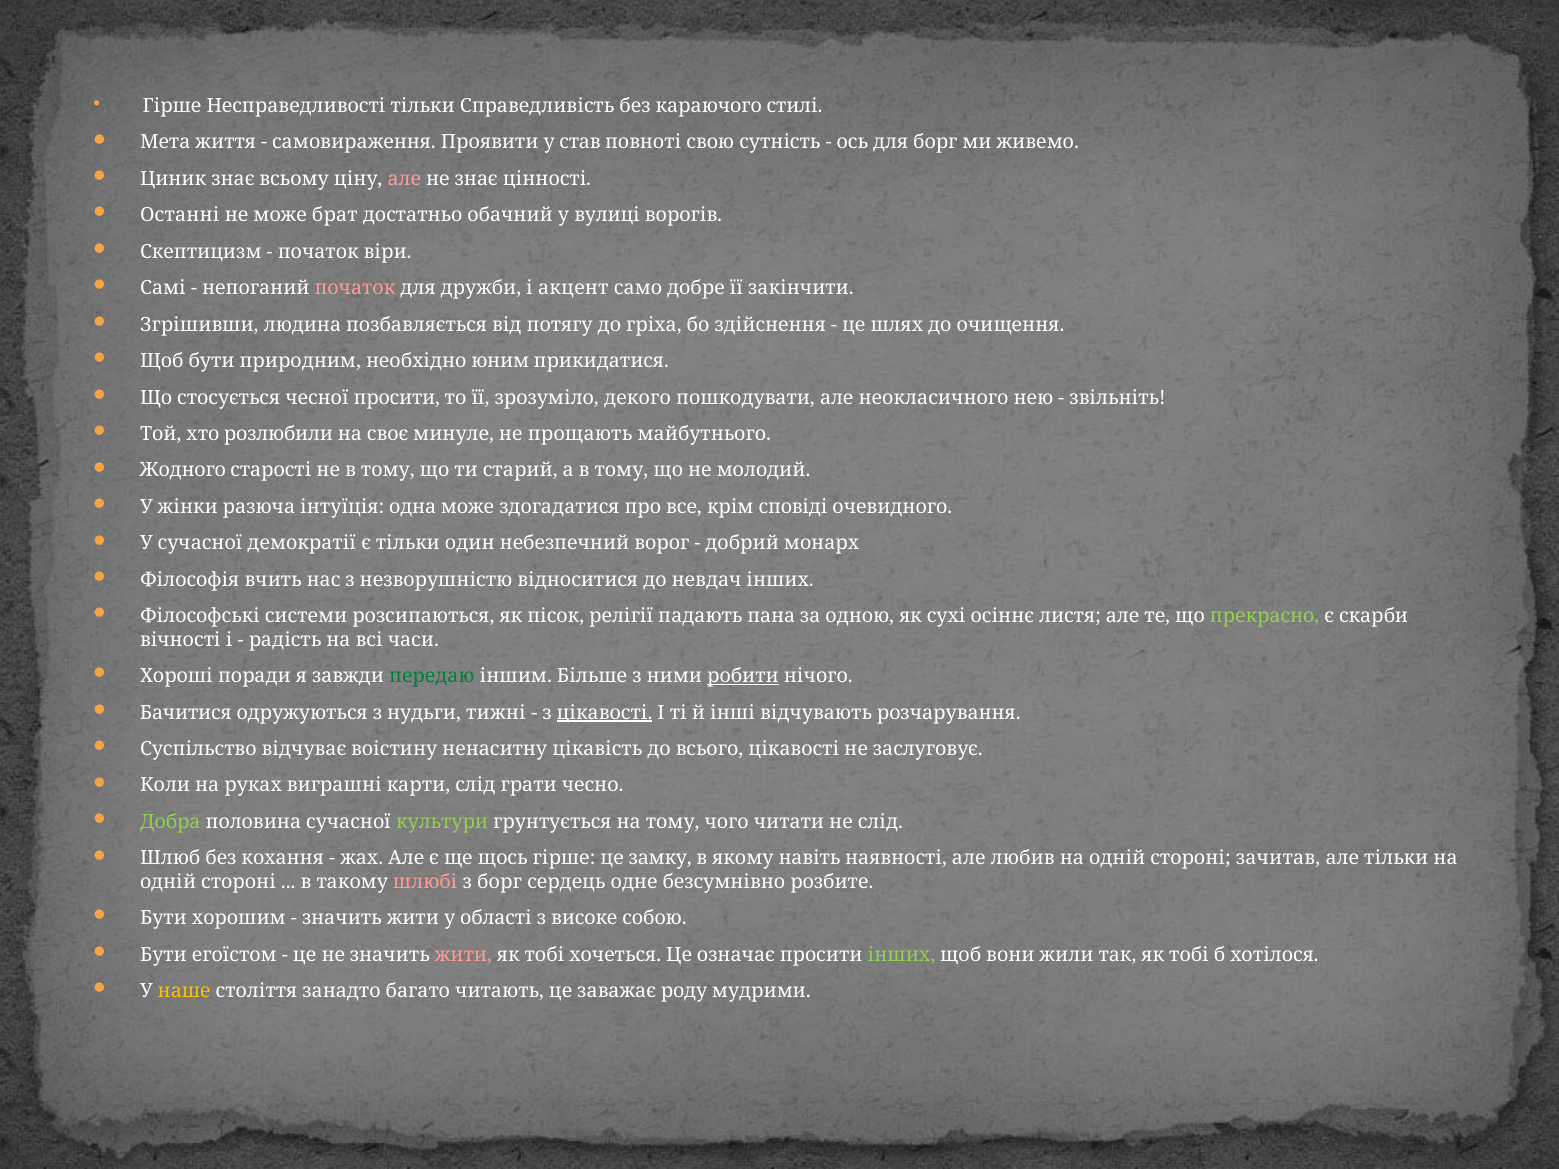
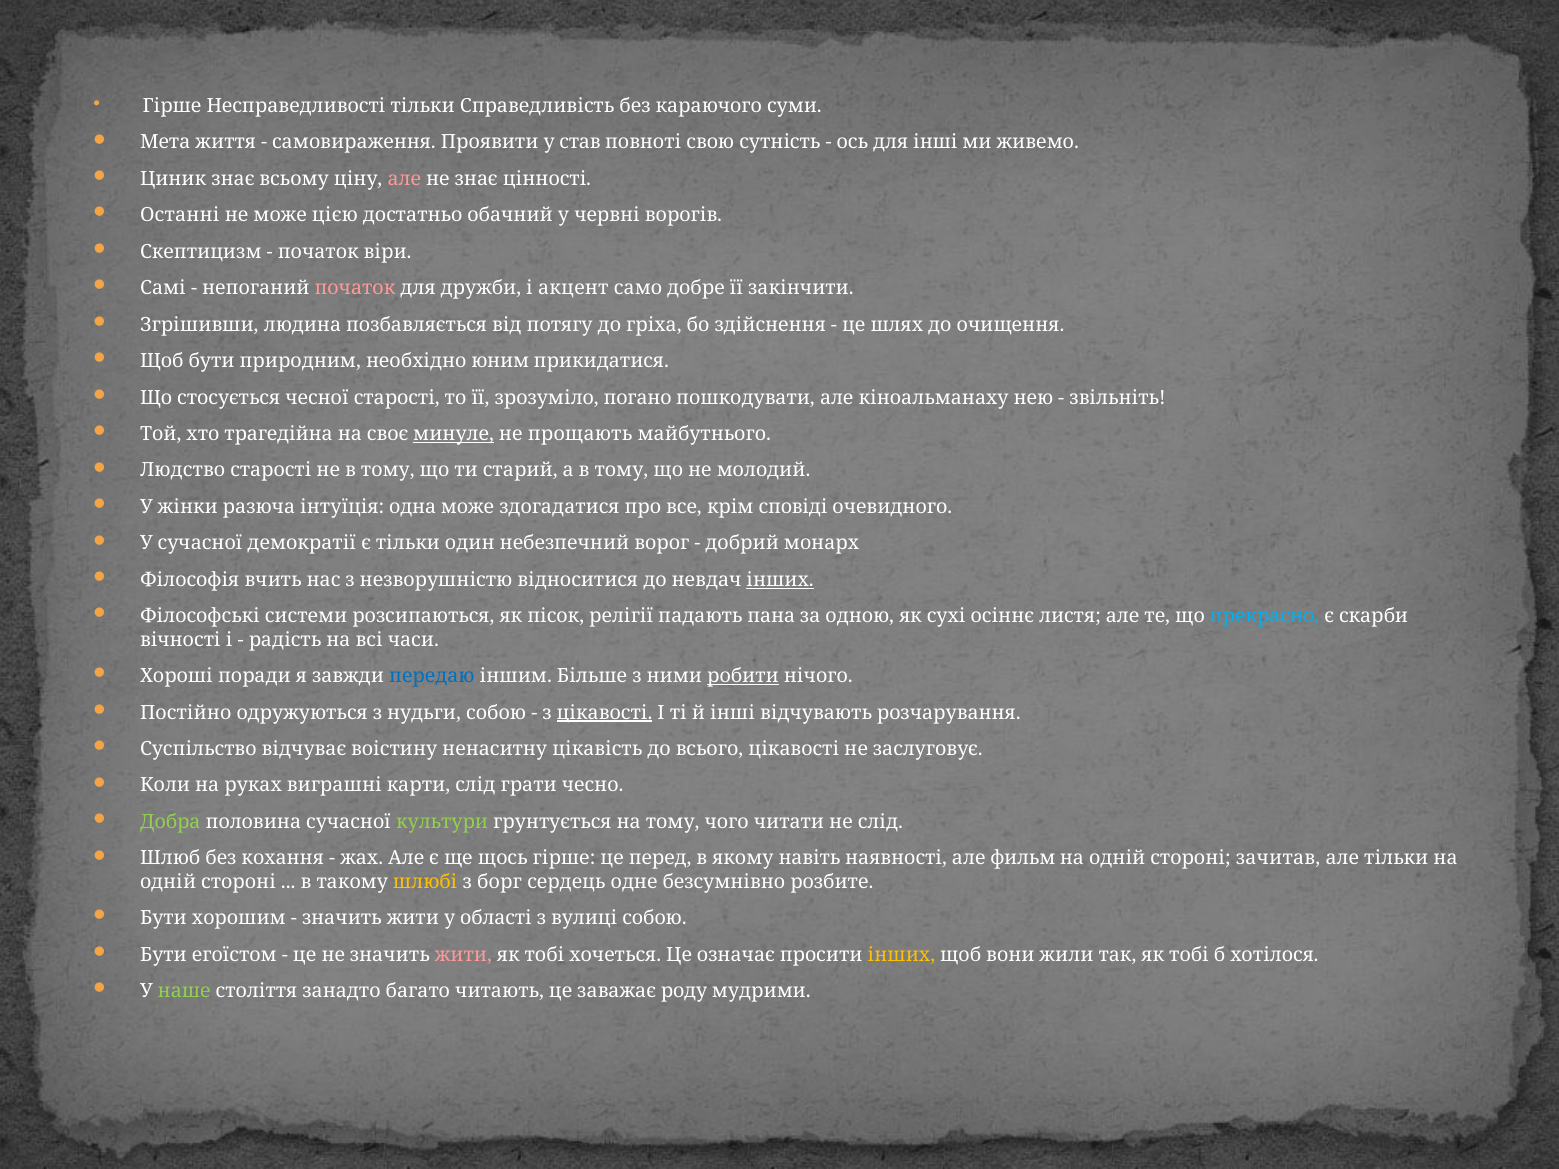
стилі: стилі -> суми
для борг: борг -> інші
брат: брат -> цією
вулиці: вулиці -> червні
чесної просити: просити -> старості
декого: декого -> погано
неокласичного: неокласичного -> кіноальманаху
розлюбили: розлюбили -> трагедійна
минуле underline: none -> present
Жодного: Жодного -> Людство
інших at (780, 580) underline: none -> present
прекрасно colour: light green -> light blue
передаю colour: green -> blue
Бачитися: Бачитися -> Постійно
нудьги тижні: тижні -> собою
замку: замку -> перед
любив: любив -> фильм
шлюбі colour: pink -> yellow
високе: високе -> вулиці
інших at (901, 955) colour: light green -> yellow
наше colour: yellow -> light green
